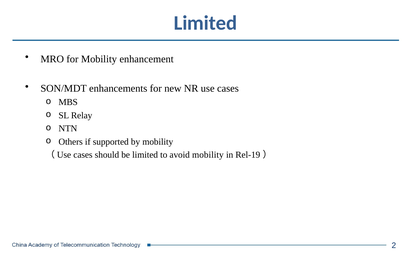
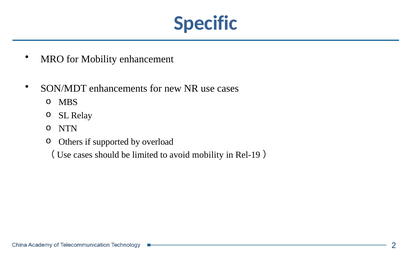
Limited at (205, 23): Limited -> Specific
by mobility: mobility -> overload
